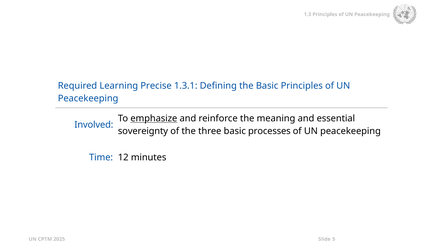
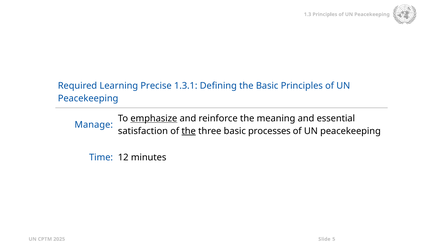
Involved: Involved -> Manage
sovereignty: sovereignty -> satisfaction
the at (189, 131) underline: none -> present
